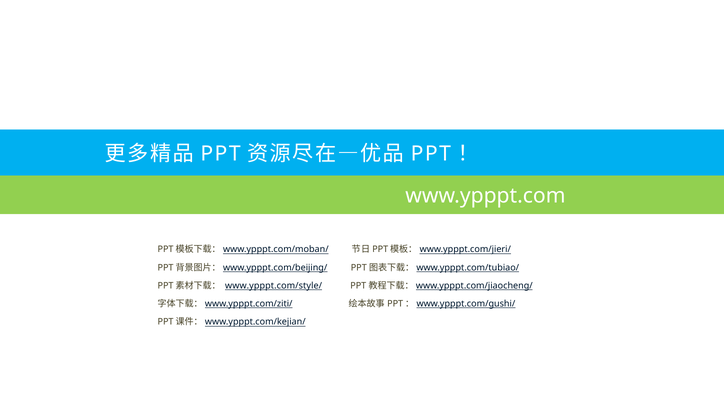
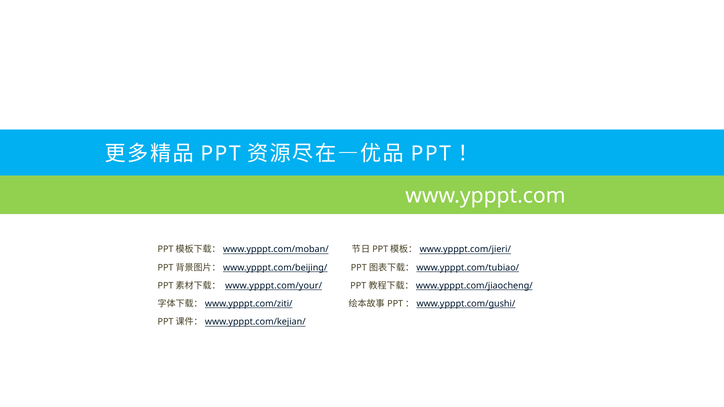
www.ypppt.com/style/: www.ypppt.com/style/ -> www.ypppt.com/your/
